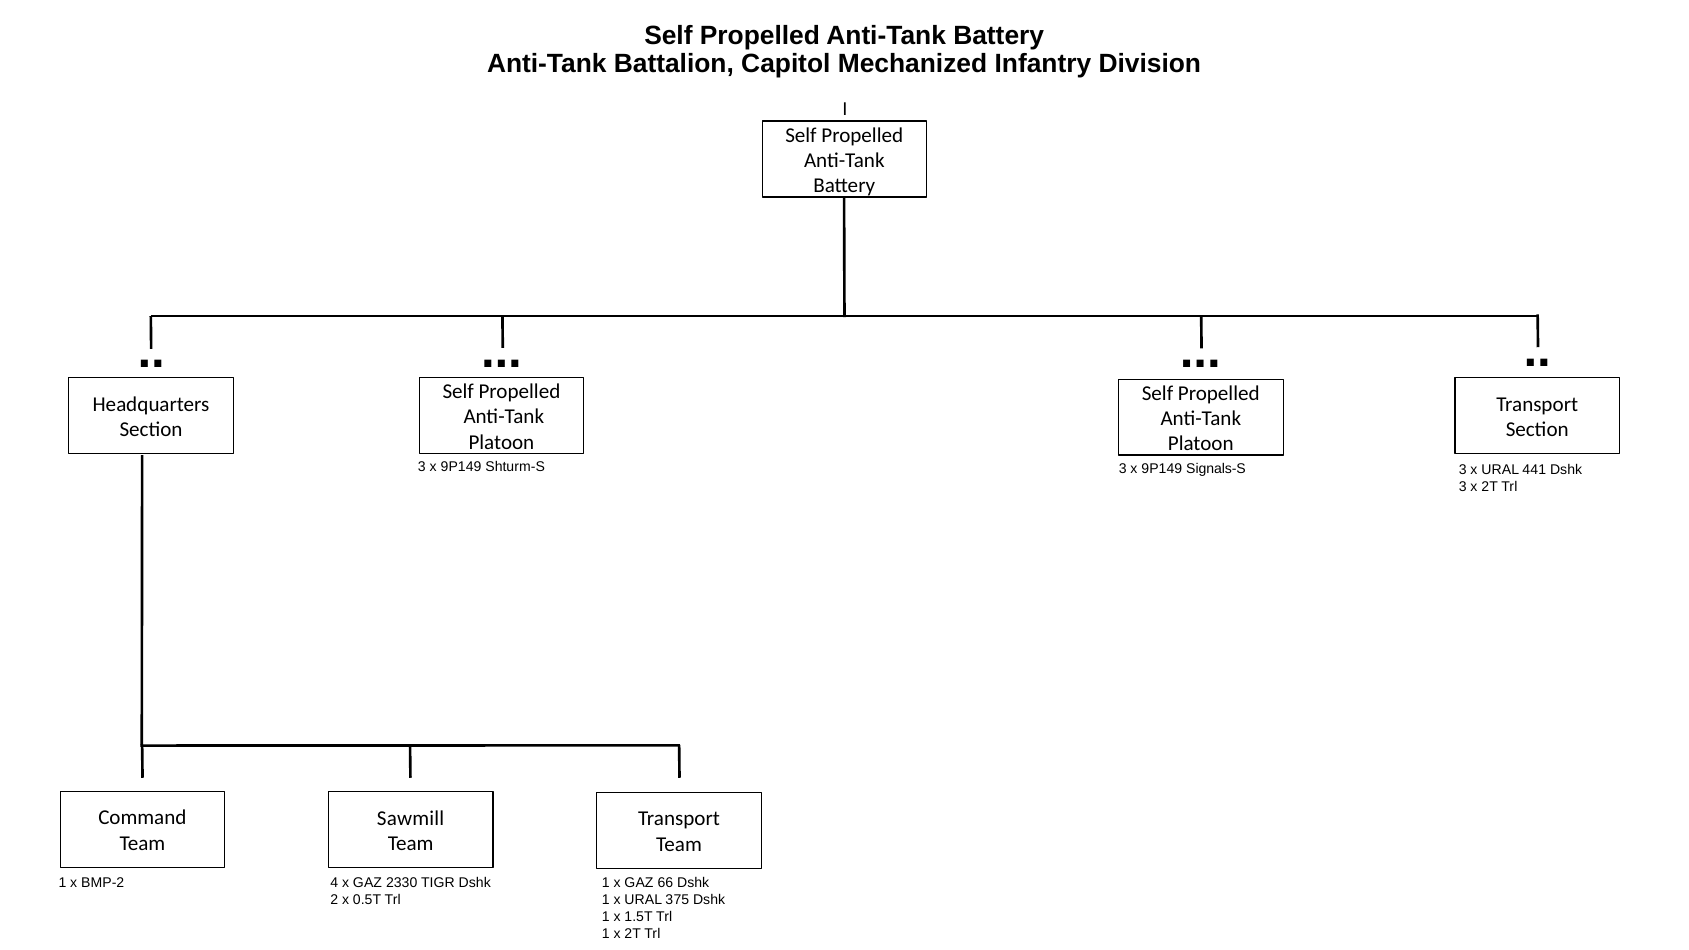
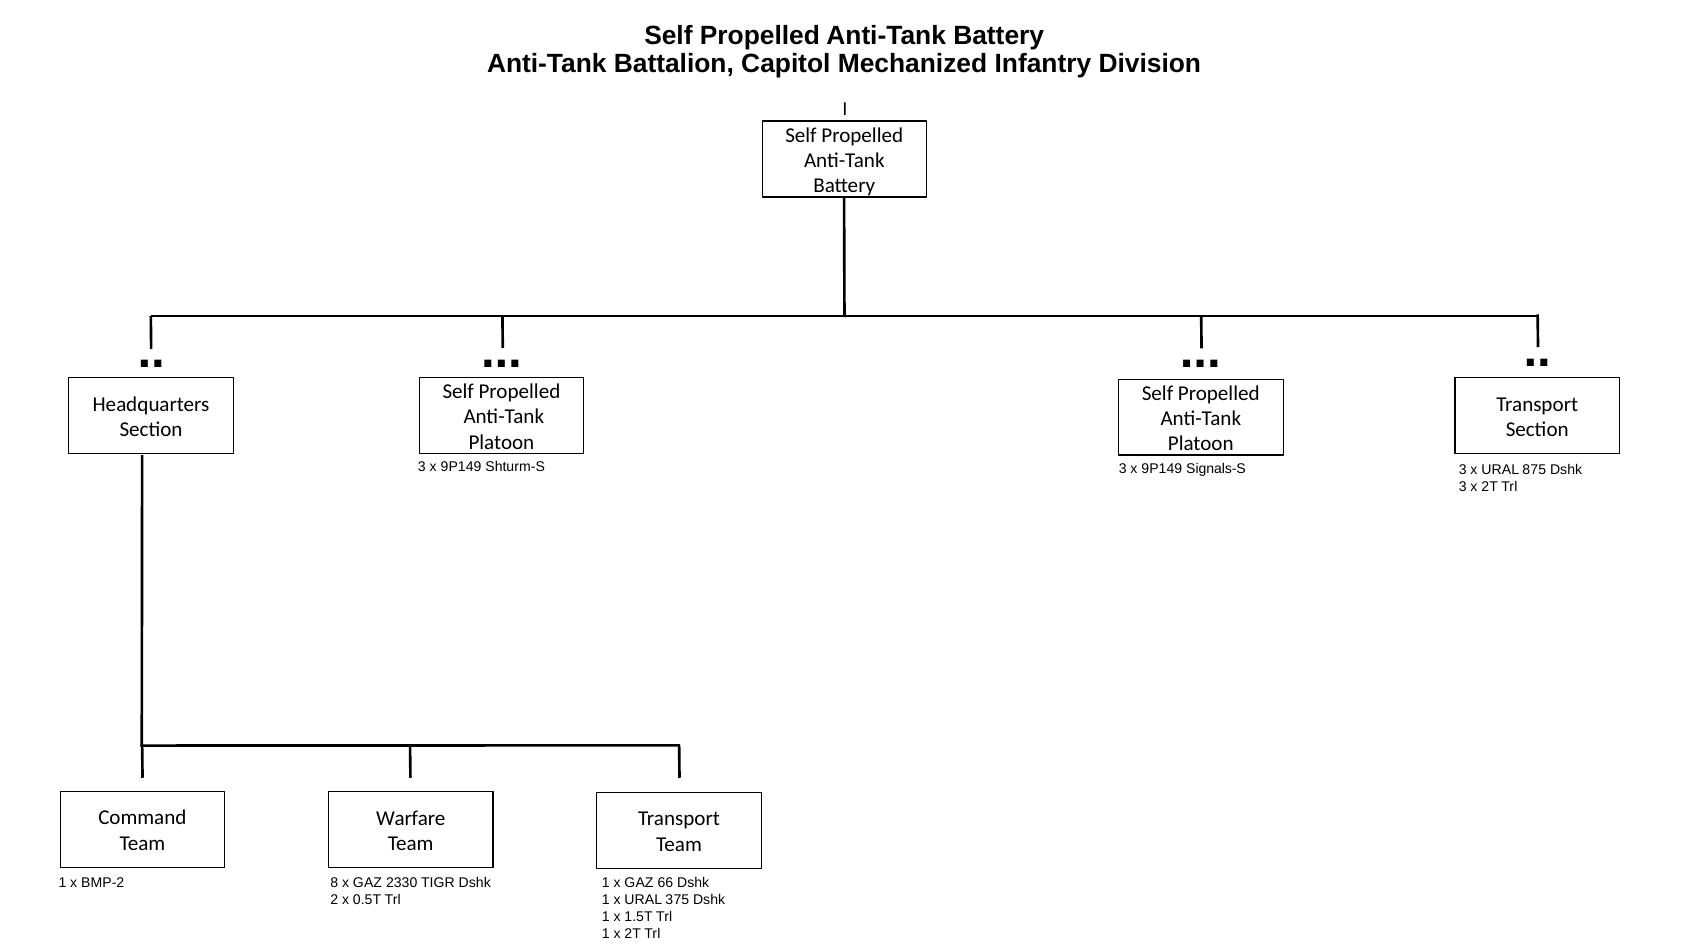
441: 441 -> 875
Sawmill: Sawmill -> Warfare
4: 4 -> 8
